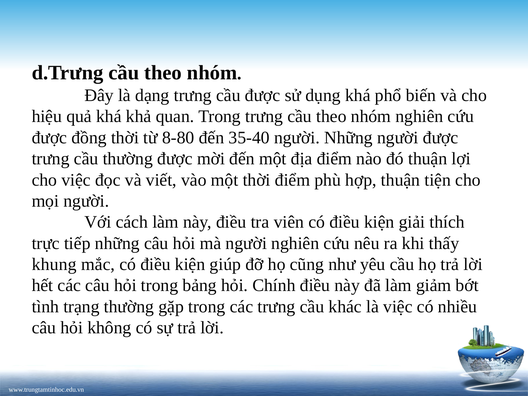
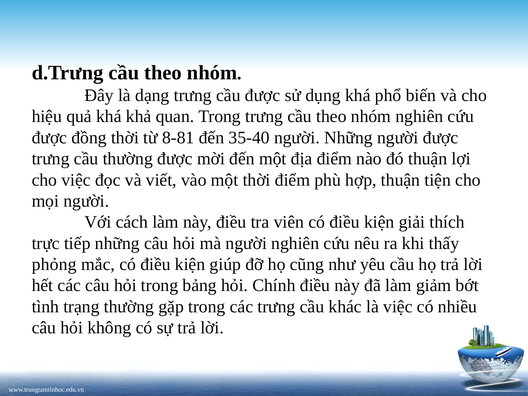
8-80: 8-80 -> 8-81
khung: khung -> phỏng
